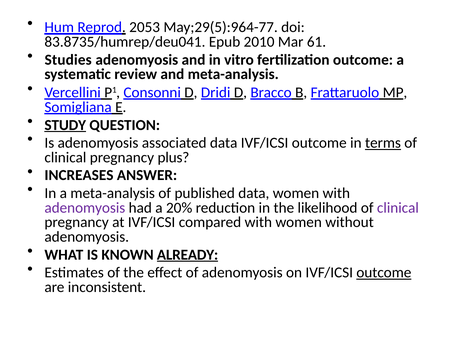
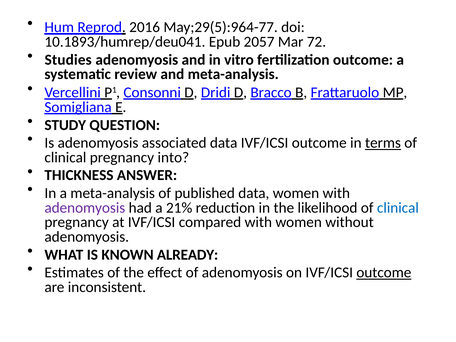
2053: 2053 -> 2016
83.8735/humrep/deu041: 83.8735/humrep/deu041 -> 10.1893/humrep/deu041
2010: 2010 -> 2057
61: 61 -> 72
STUDY underline: present -> none
plus: plus -> into
INCREASES: INCREASES -> THICKNESS
20%: 20% -> 21%
clinical at (398, 208) colour: purple -> blue
ALREADY underline: present -> none
